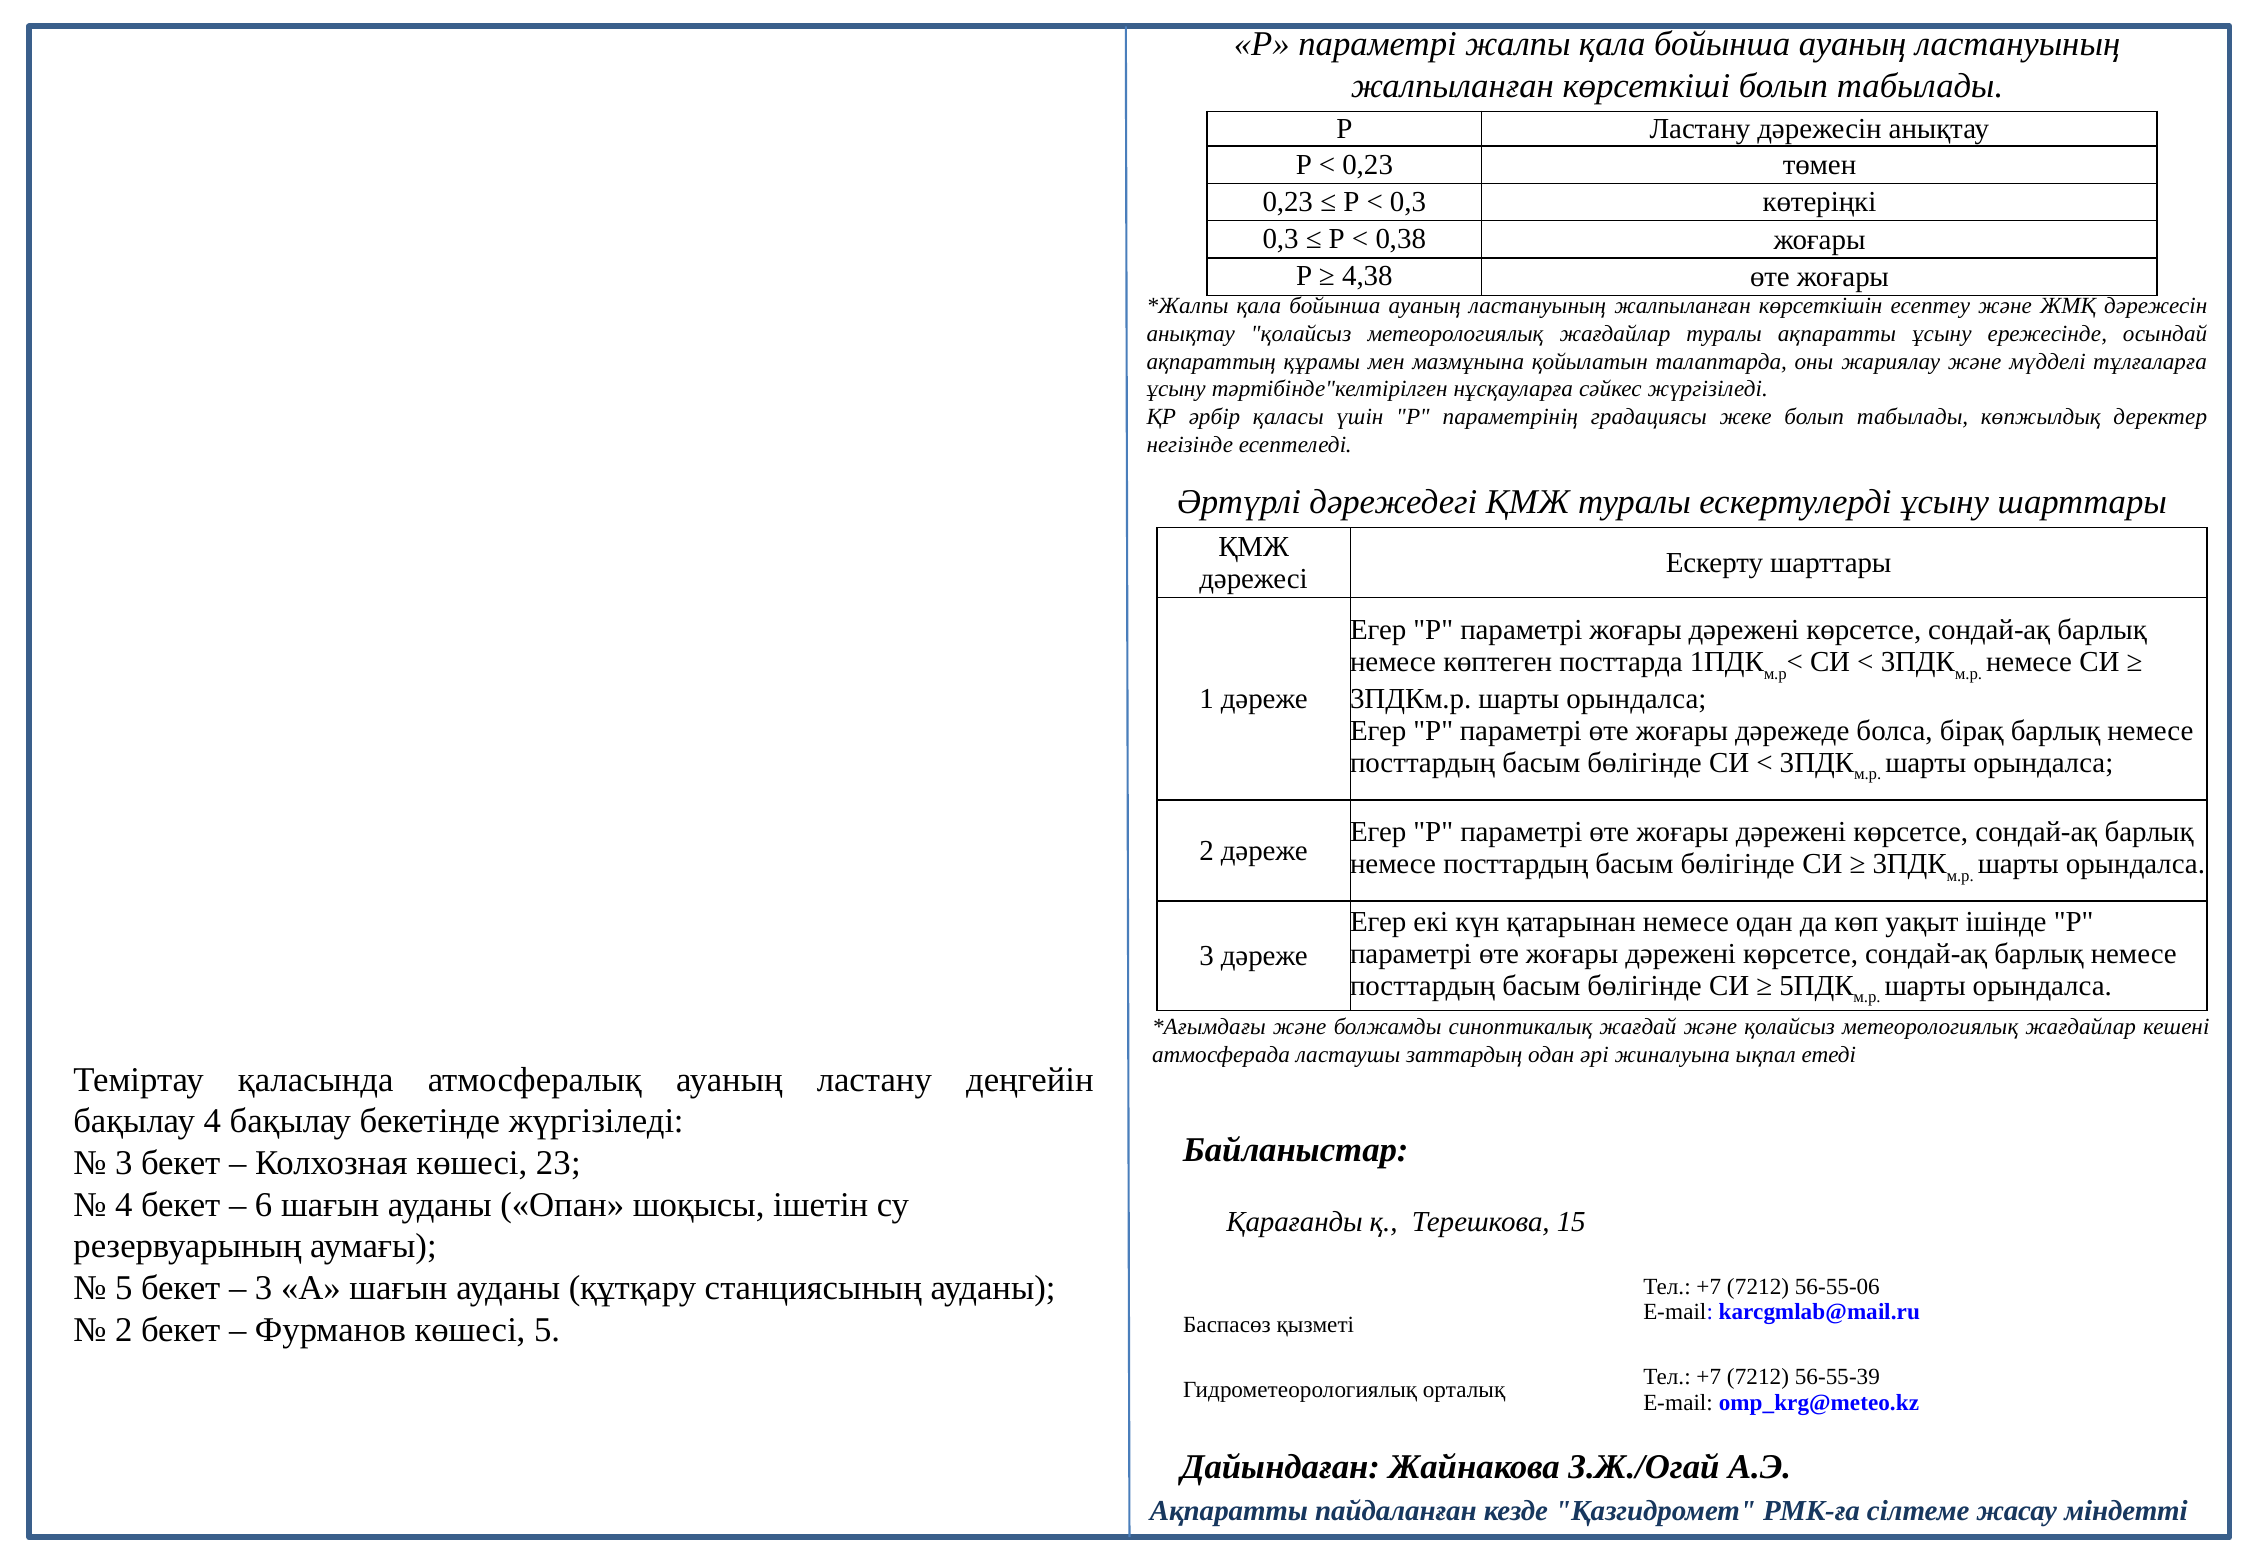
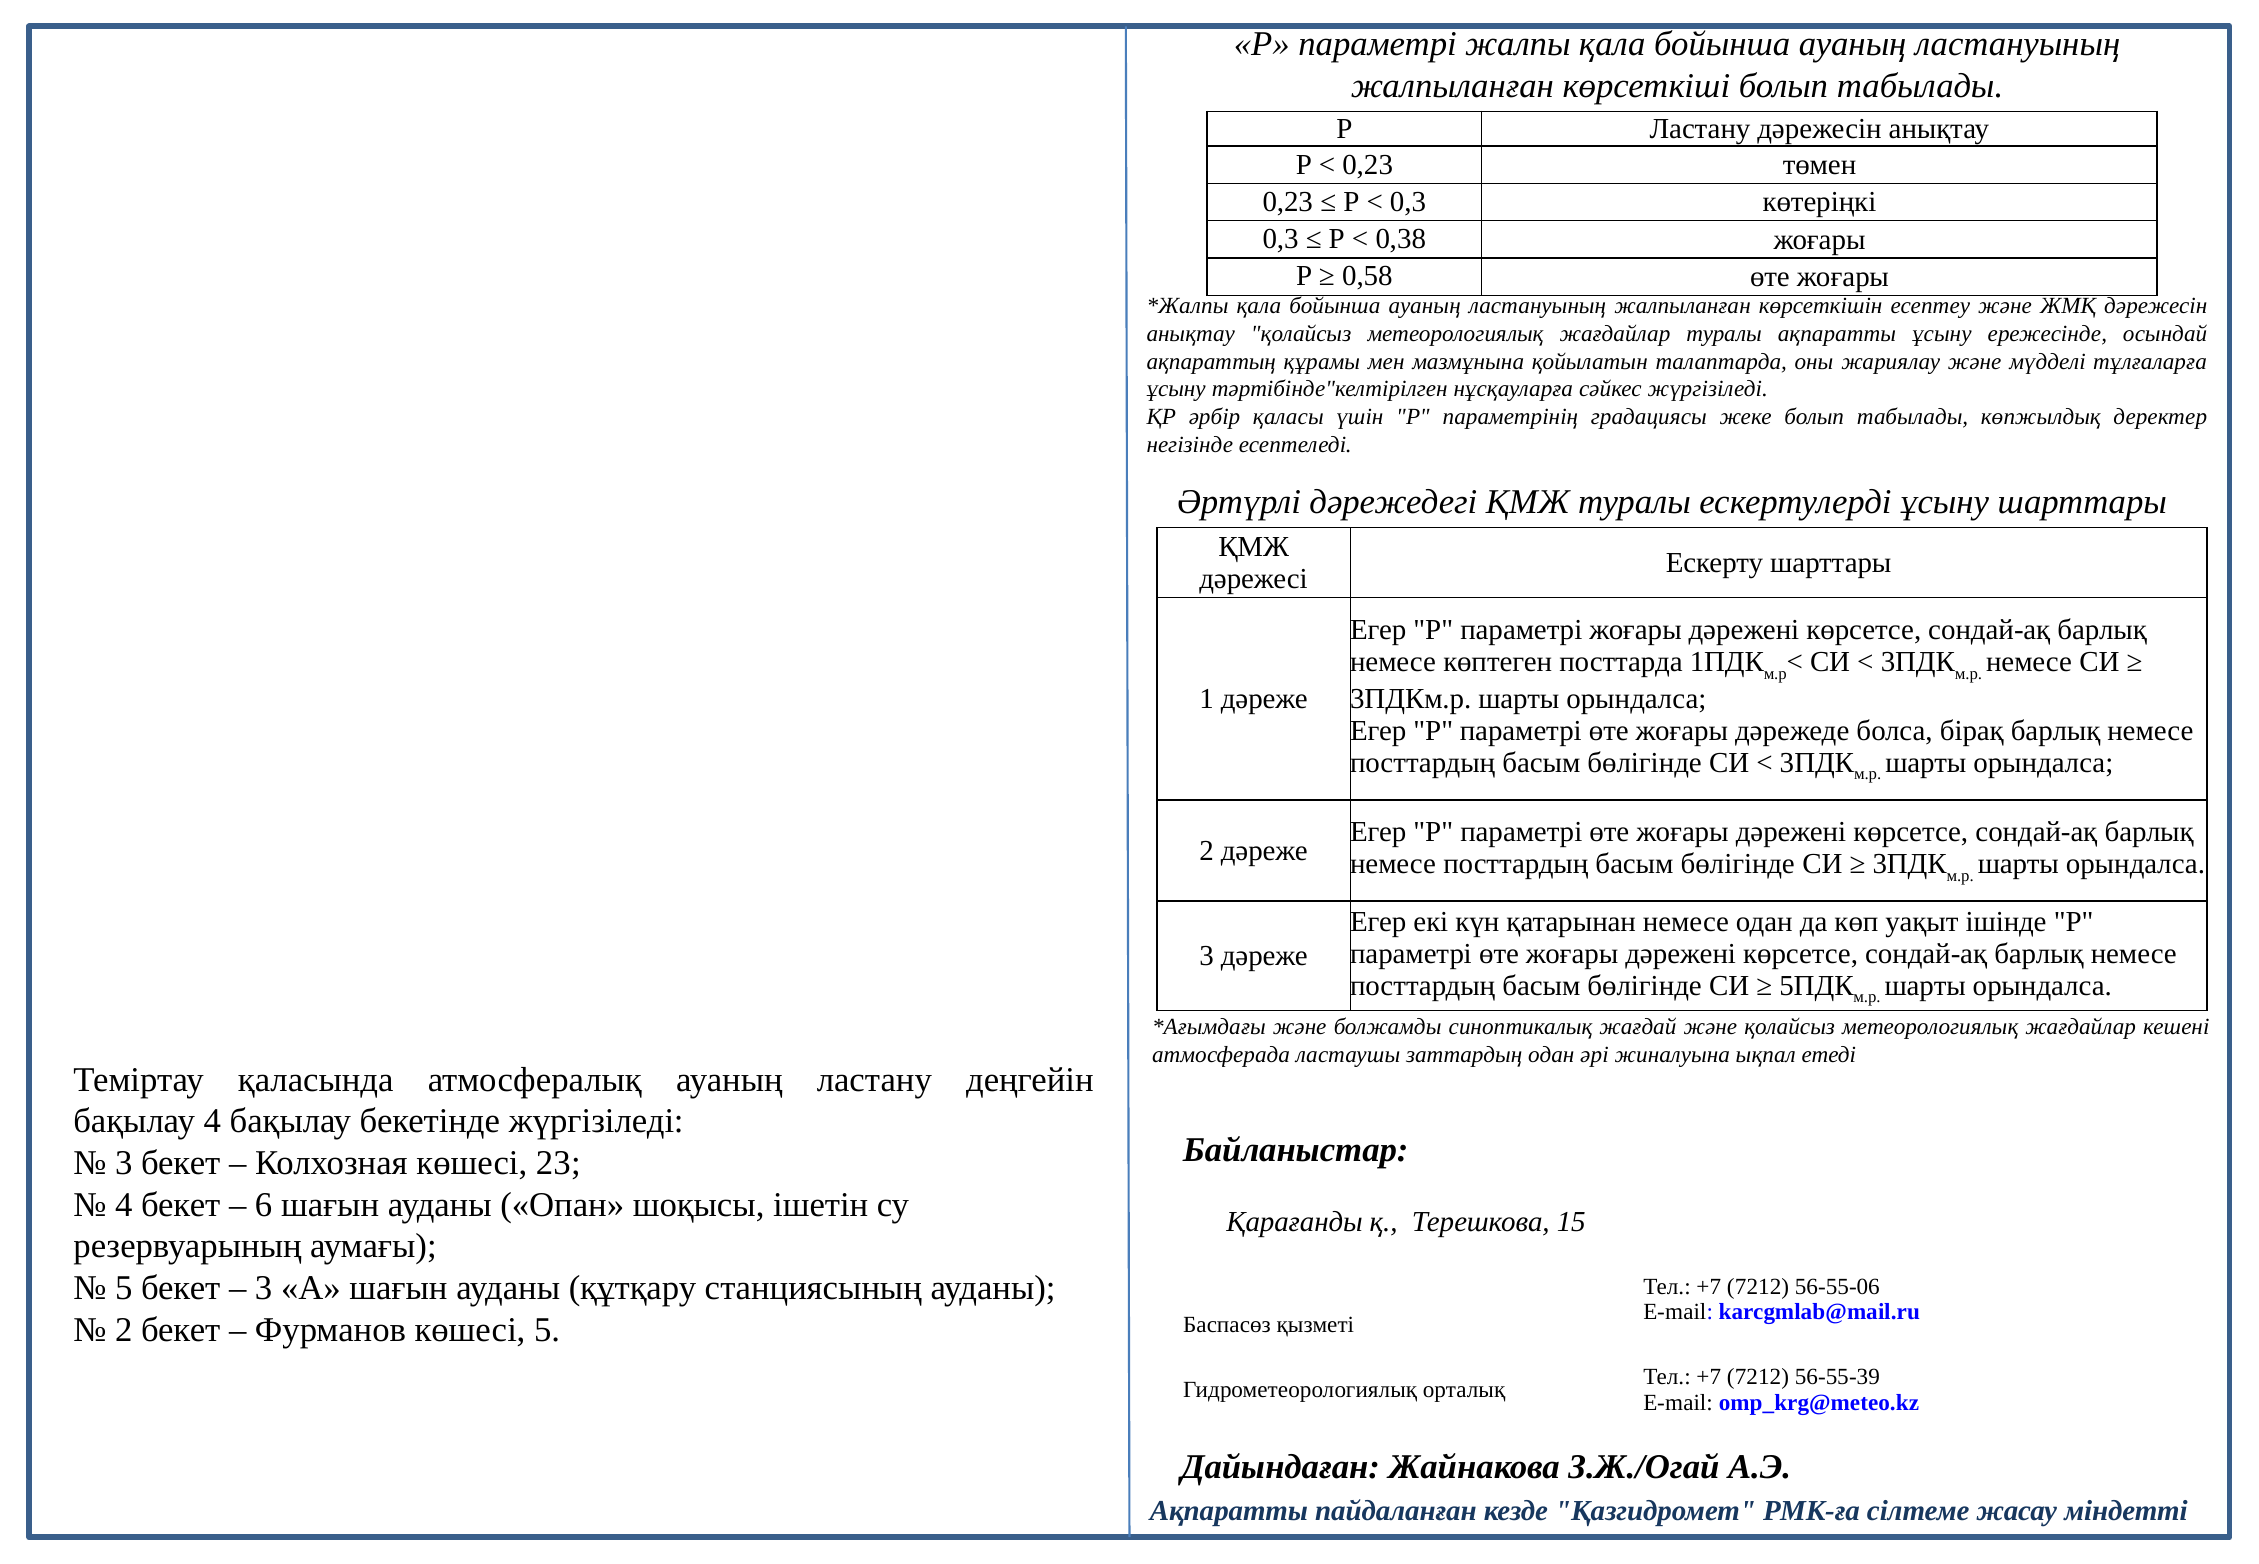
4,38: 4,38 -> 0,58
